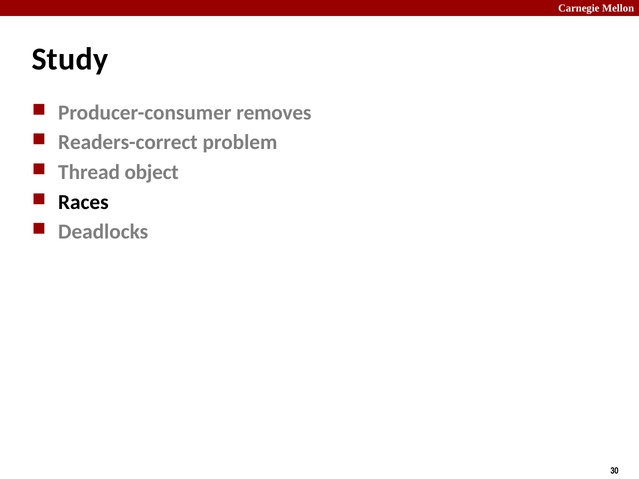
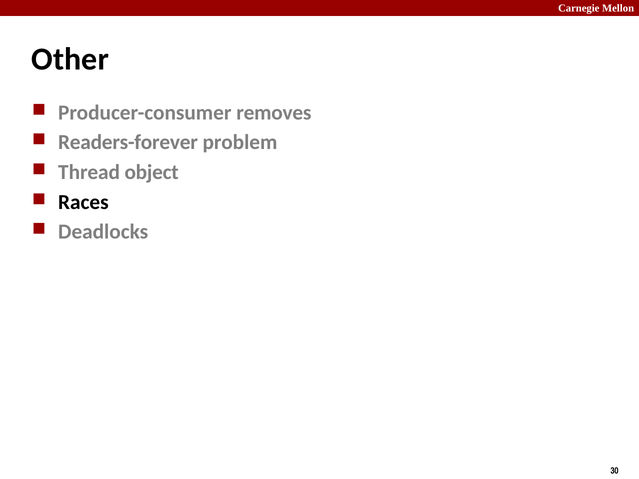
Study: Study -> Other
Readers-correct: Readers-correct -> Readers-forever
